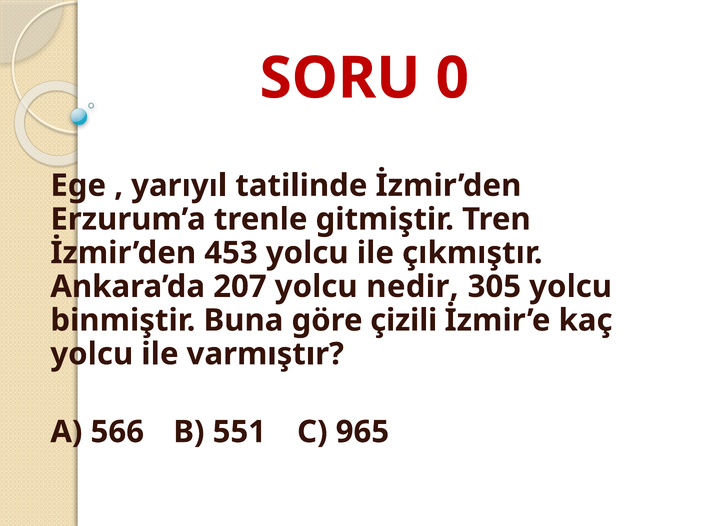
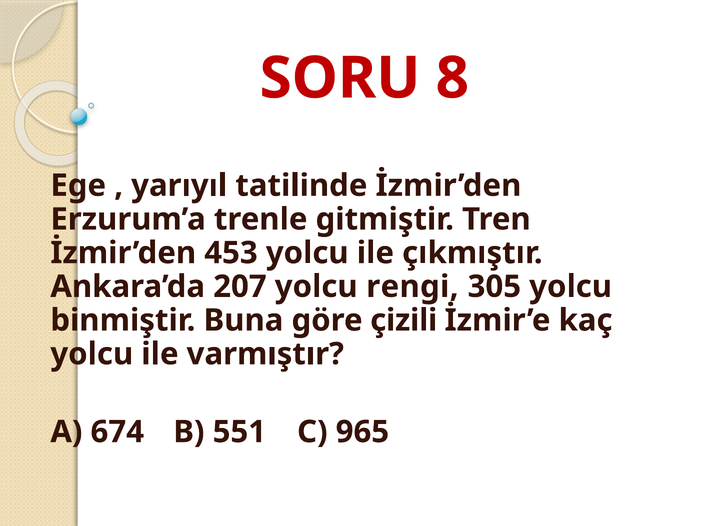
0: 0 -> 8
nedir: nedir -> rengi
566: 566 -> 674
